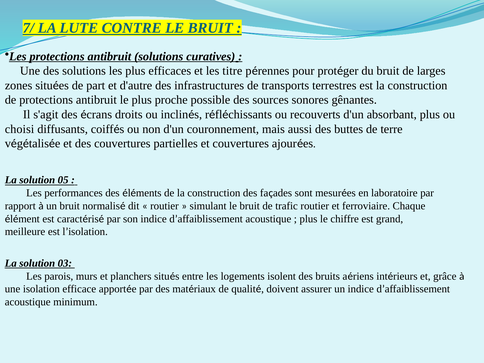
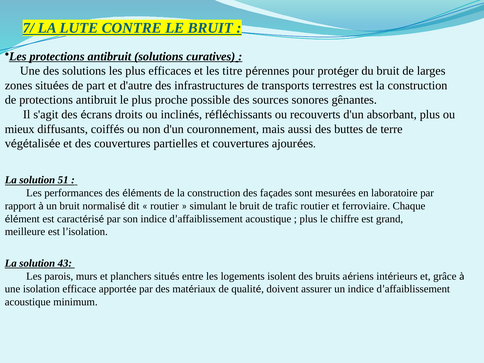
choisi: choisi -> mieux
05: 05 -> 51
03: 03 -> 43
